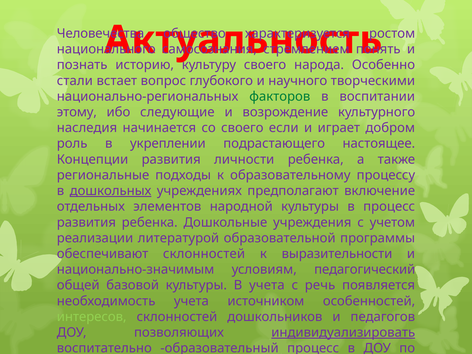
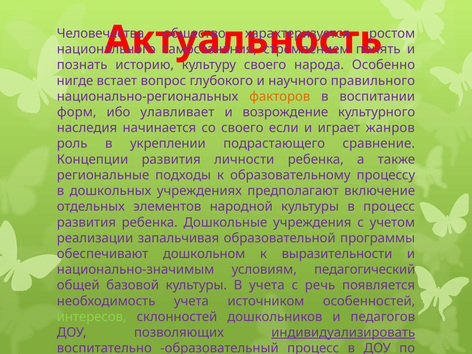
стали: стали -> нигде
творческими: творческими -> правильного
факторов colour: green -> orange
этому: этому -> форм
следующие: следующие -> улавливает
добром: добром -> жанров
настоящее: настоящее -> сравнение
дошкольных underline: present -> none
литературой: литературой -> запальчивая
обеспечивают склонностей: склонностей -> дошкольном
